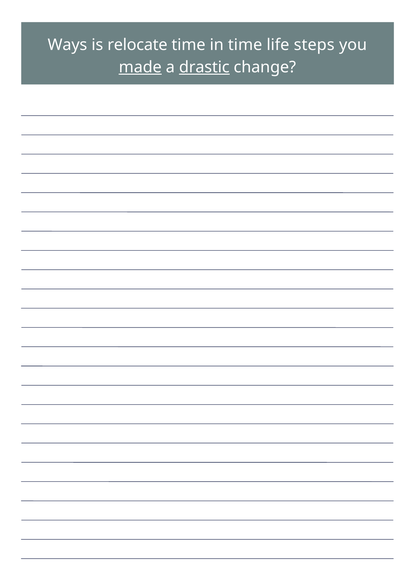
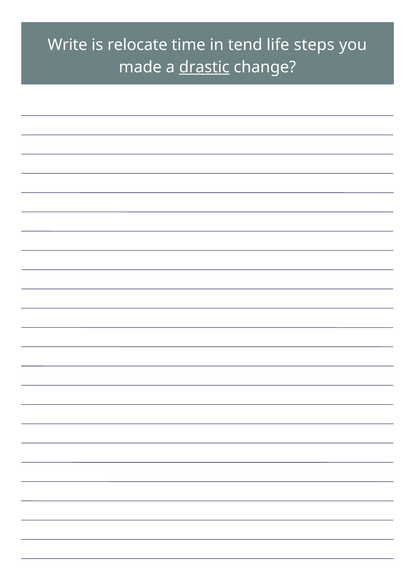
Ways: Ways -> Write
in time: time -> tend
made underline: present -> none
